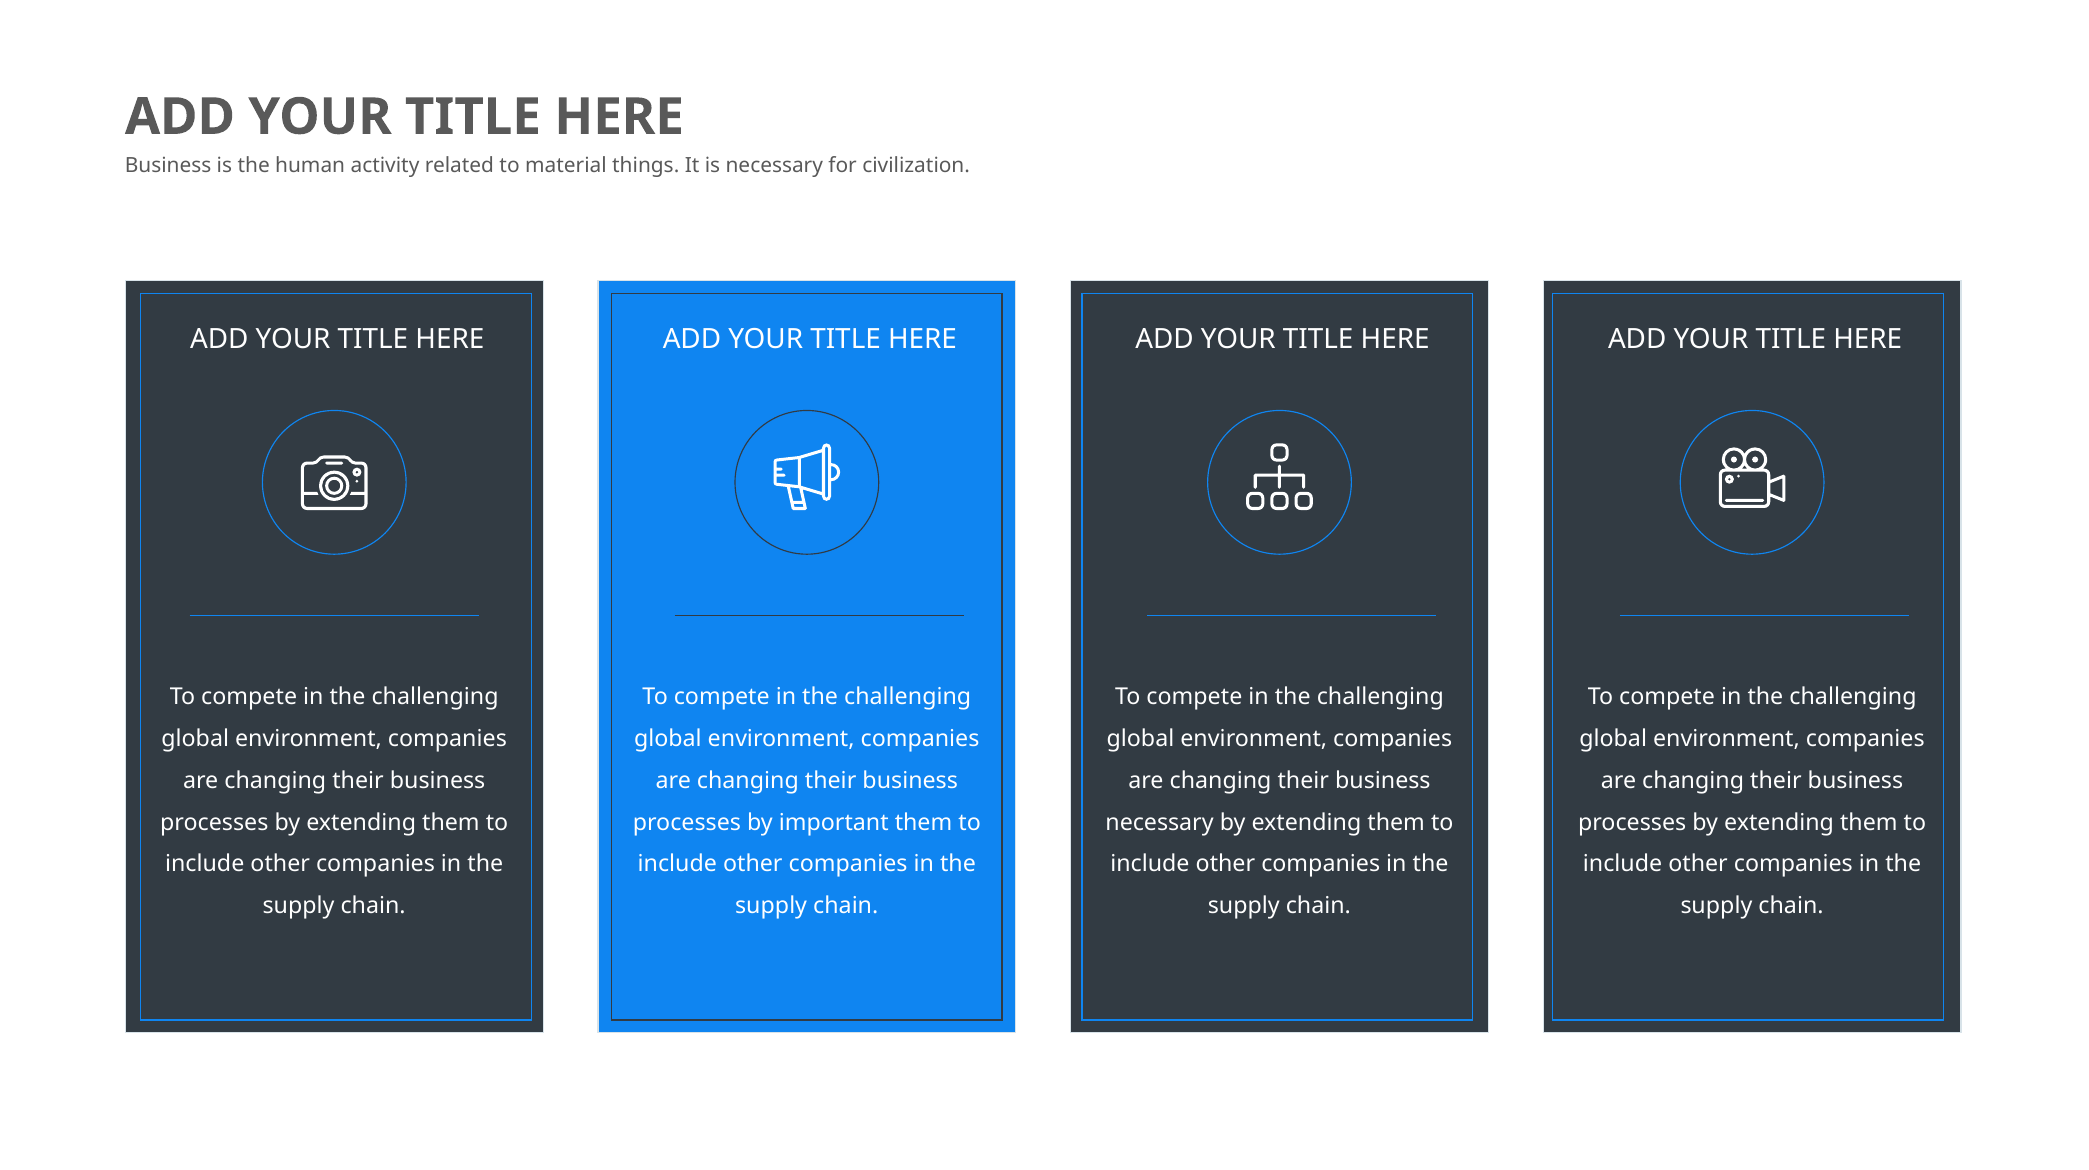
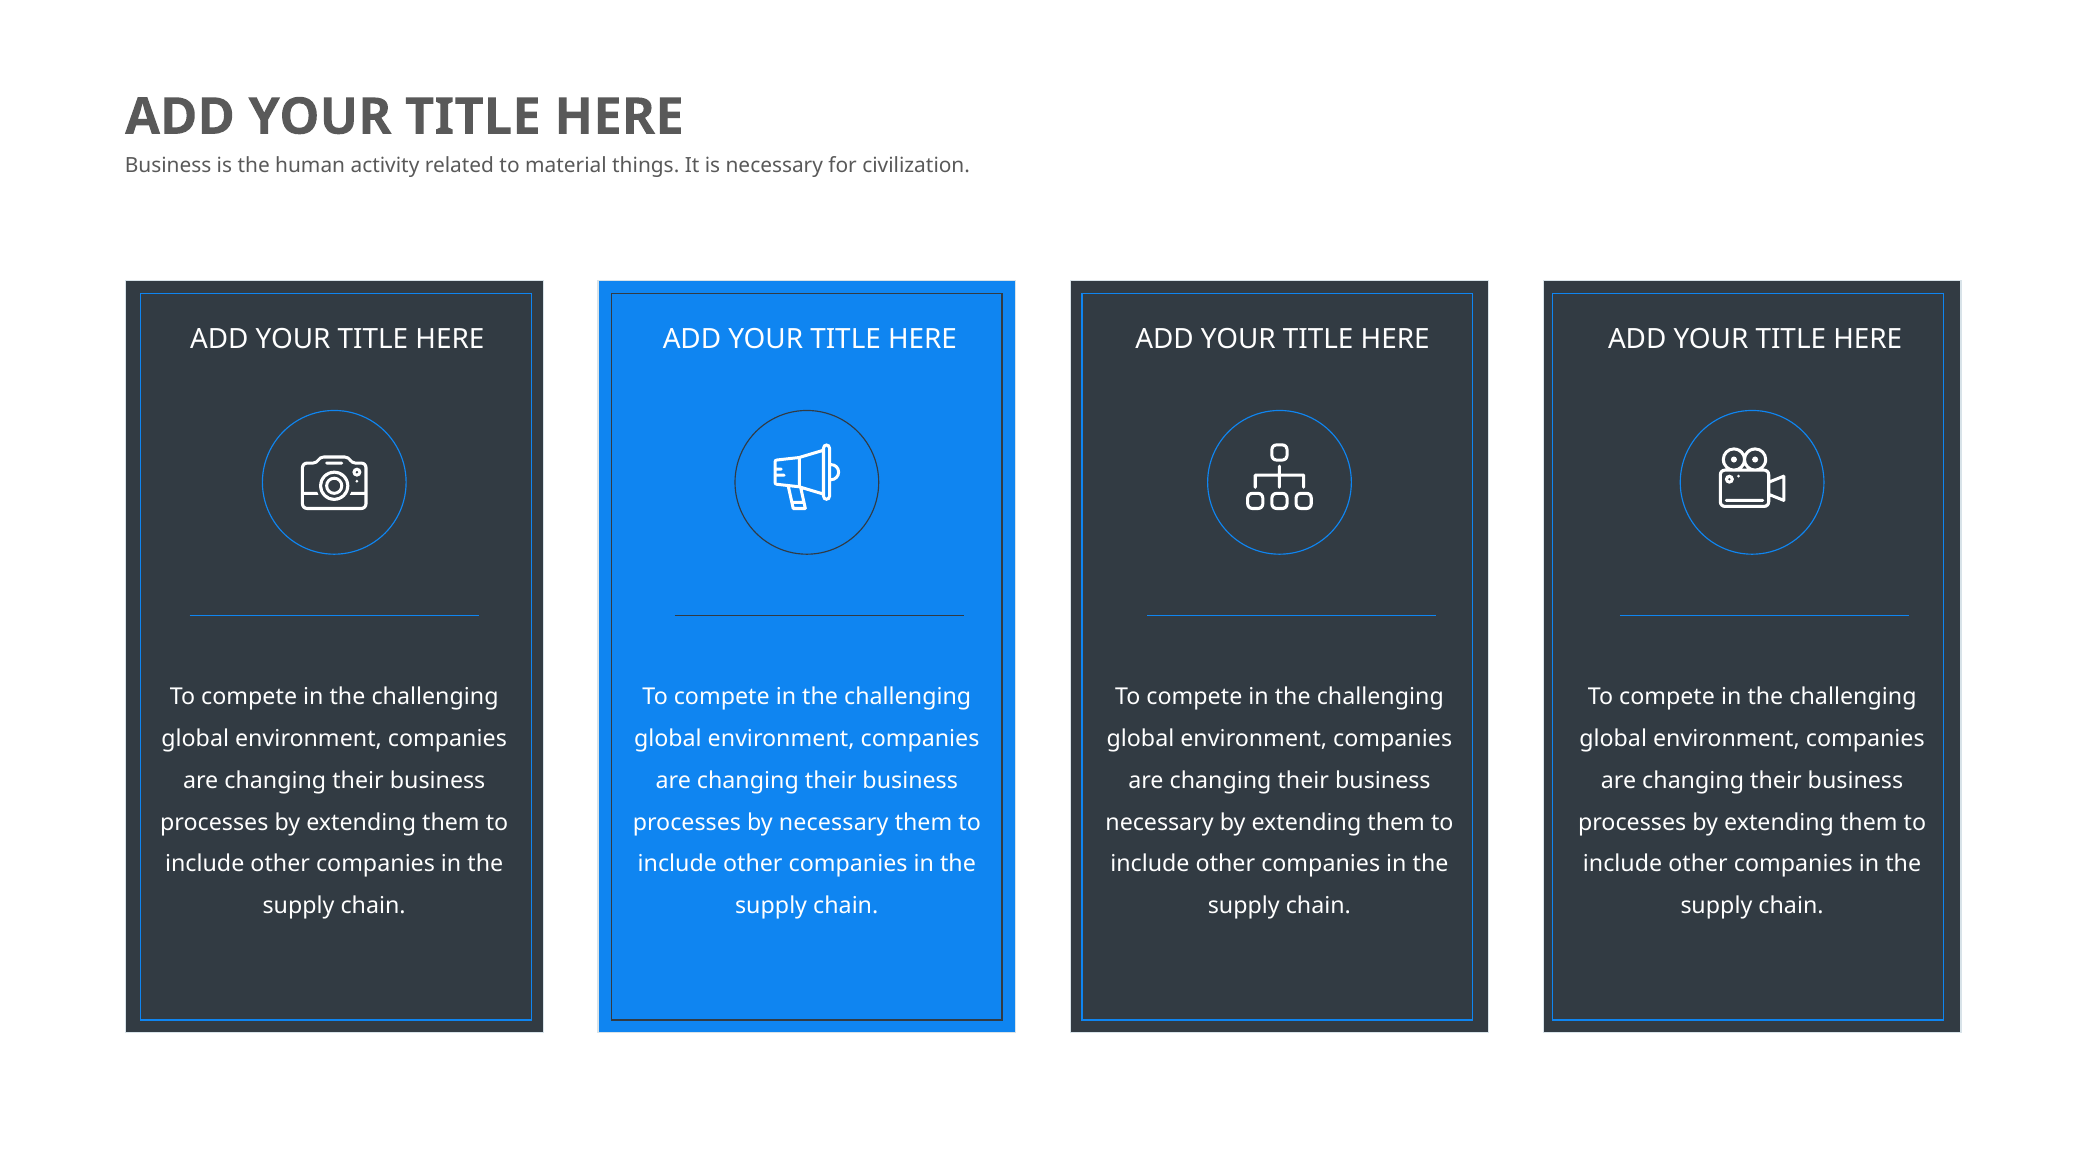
by important: important -> necessary
